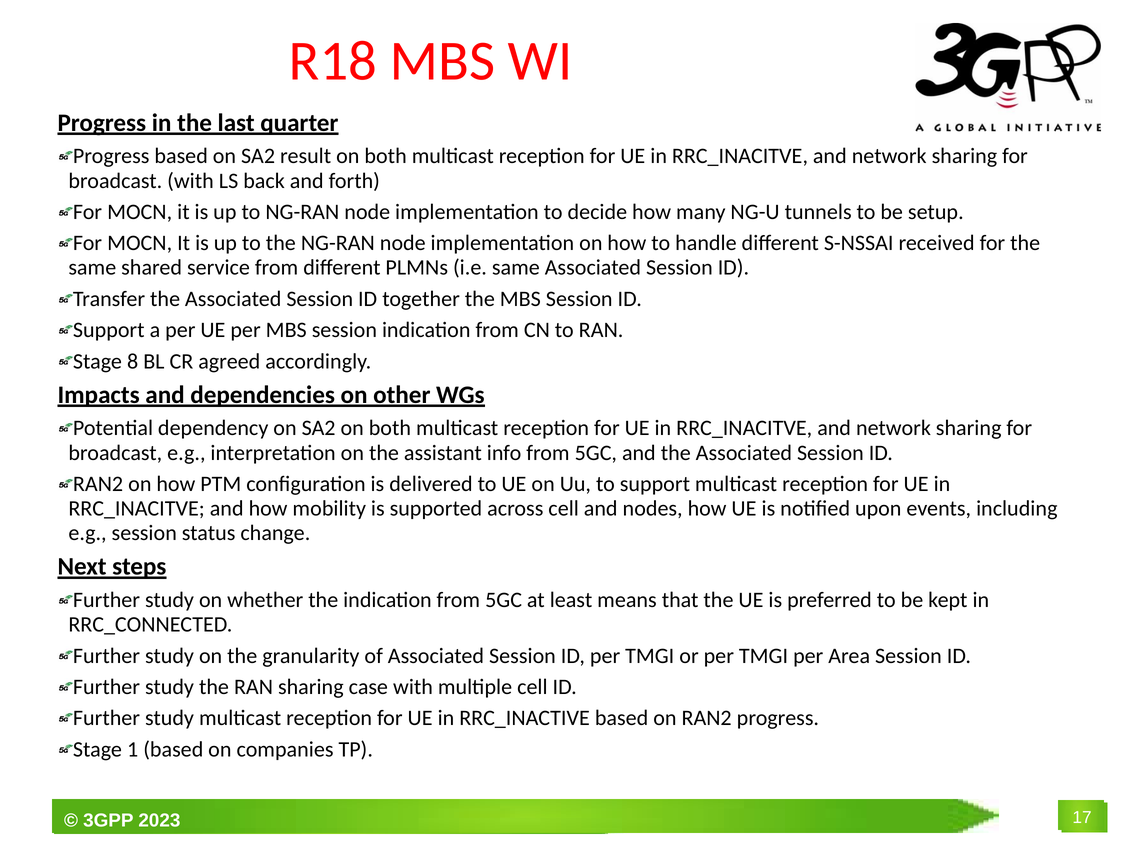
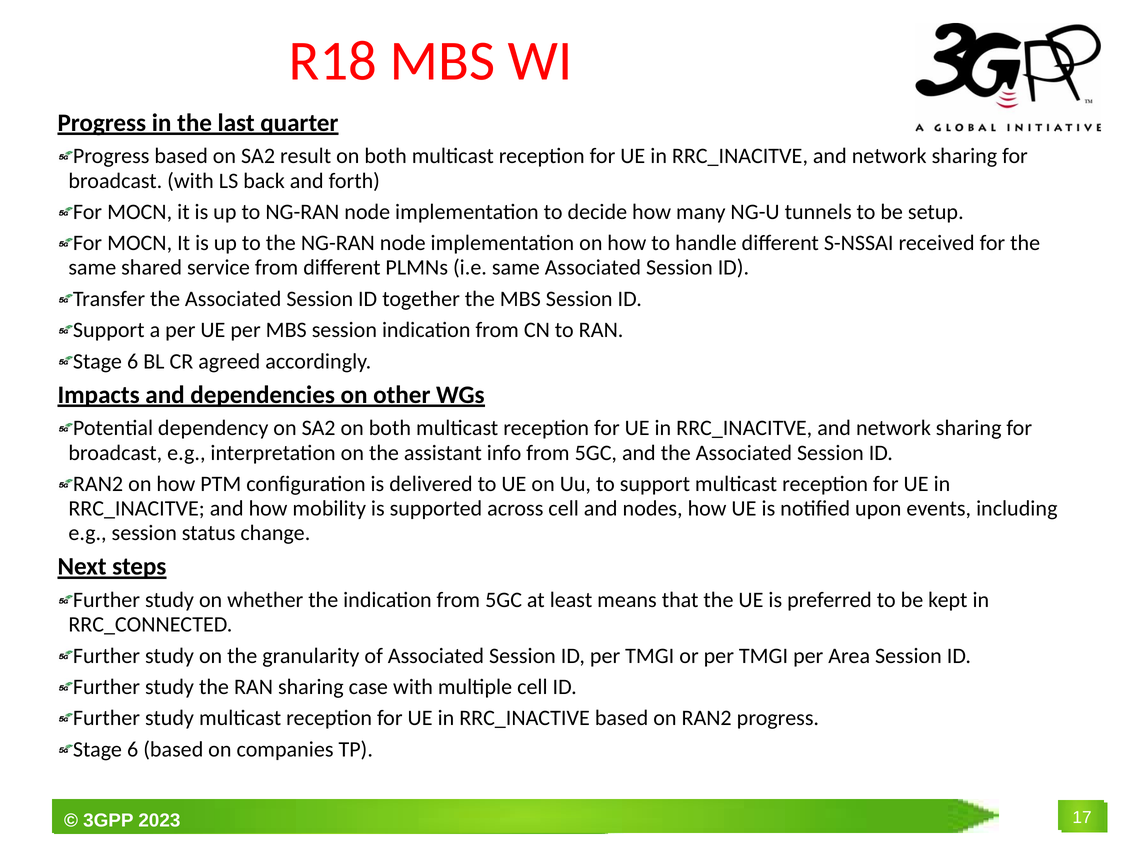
8 at (133, 361): 8 -> 6
1 at (133, 750): 1 -> 6
